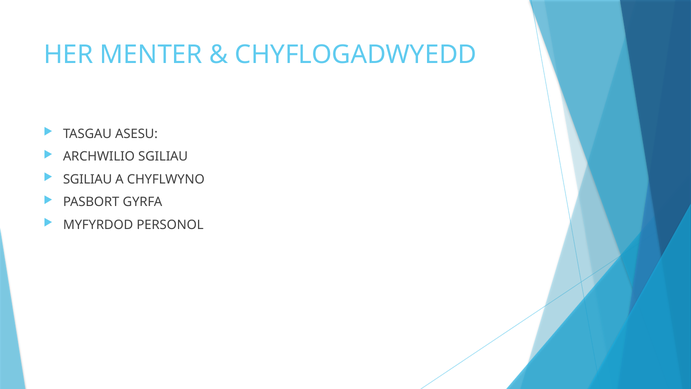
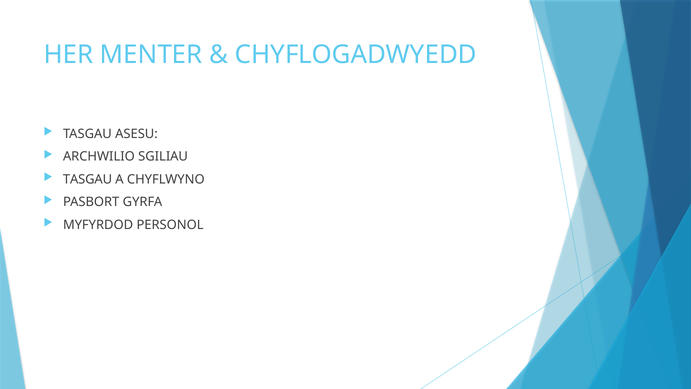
SGILIAU at (88, 179): SGILIAU -> TASGAU
